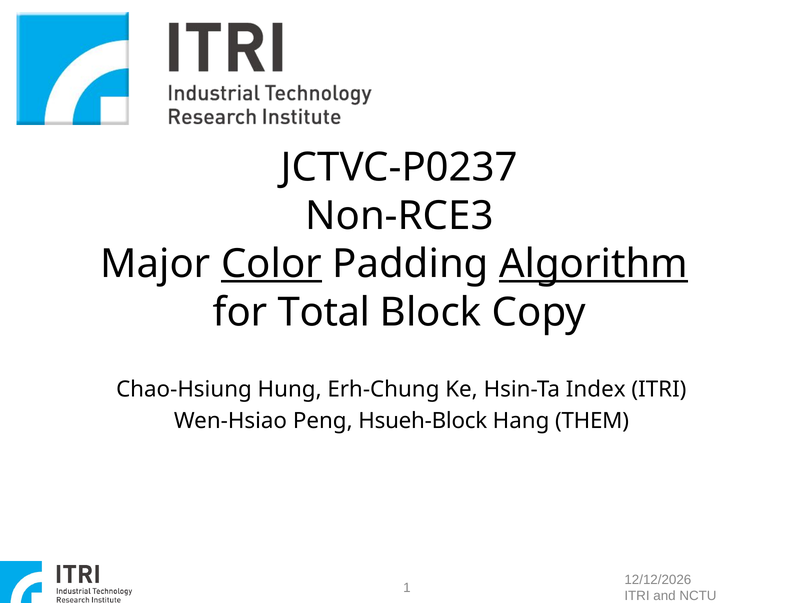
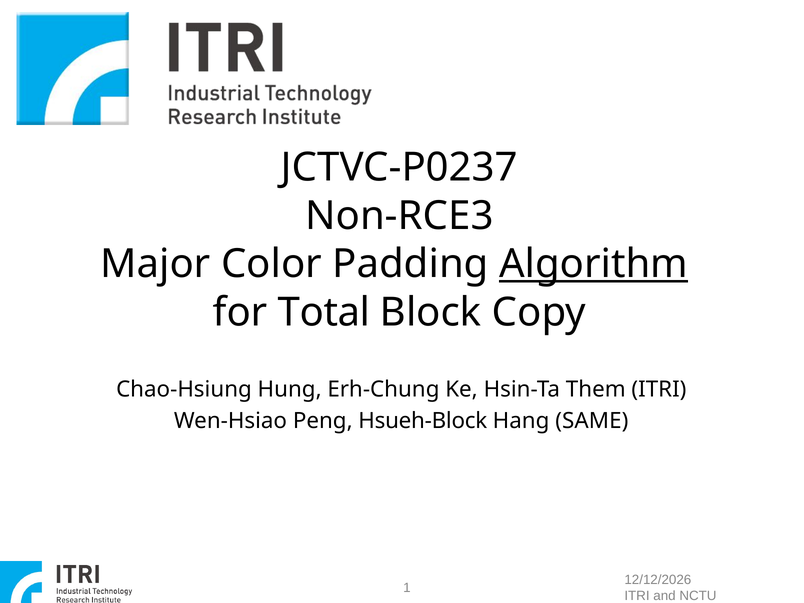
Color underline: present -> none
Index: Index -> Them
THEM: THEM -> SAME
